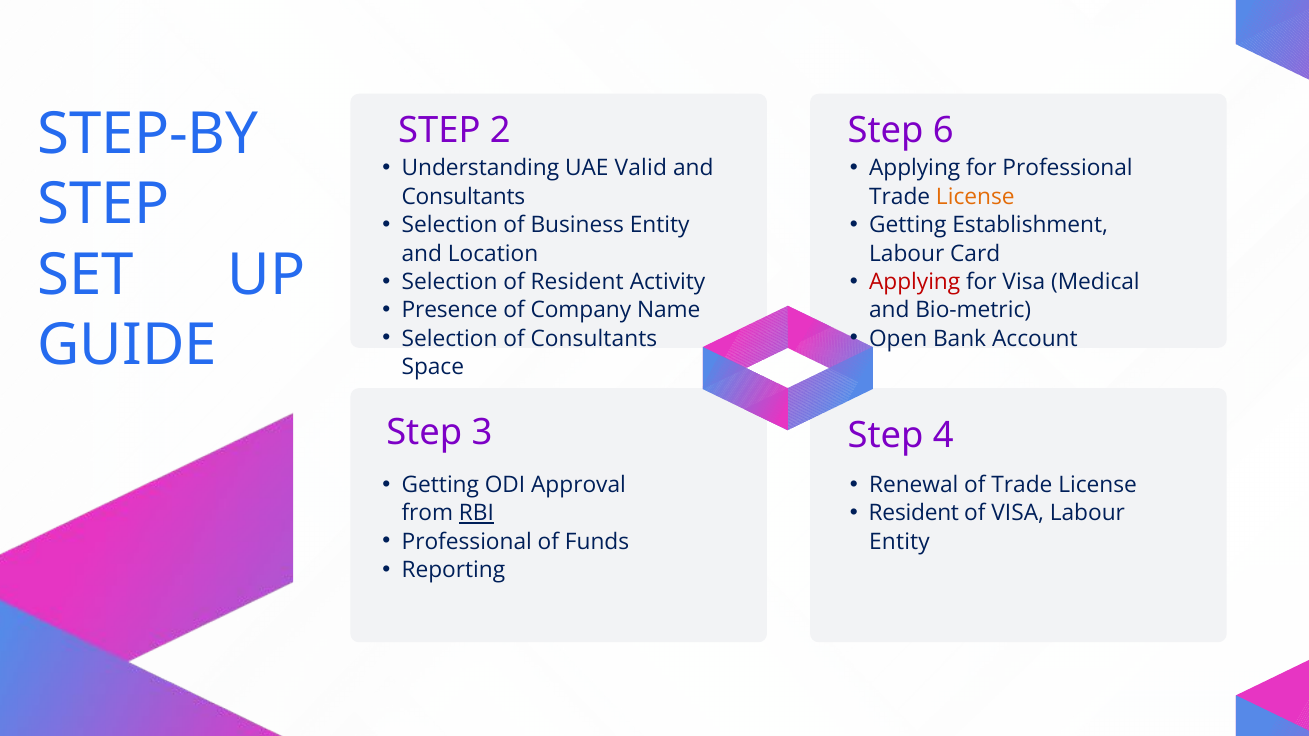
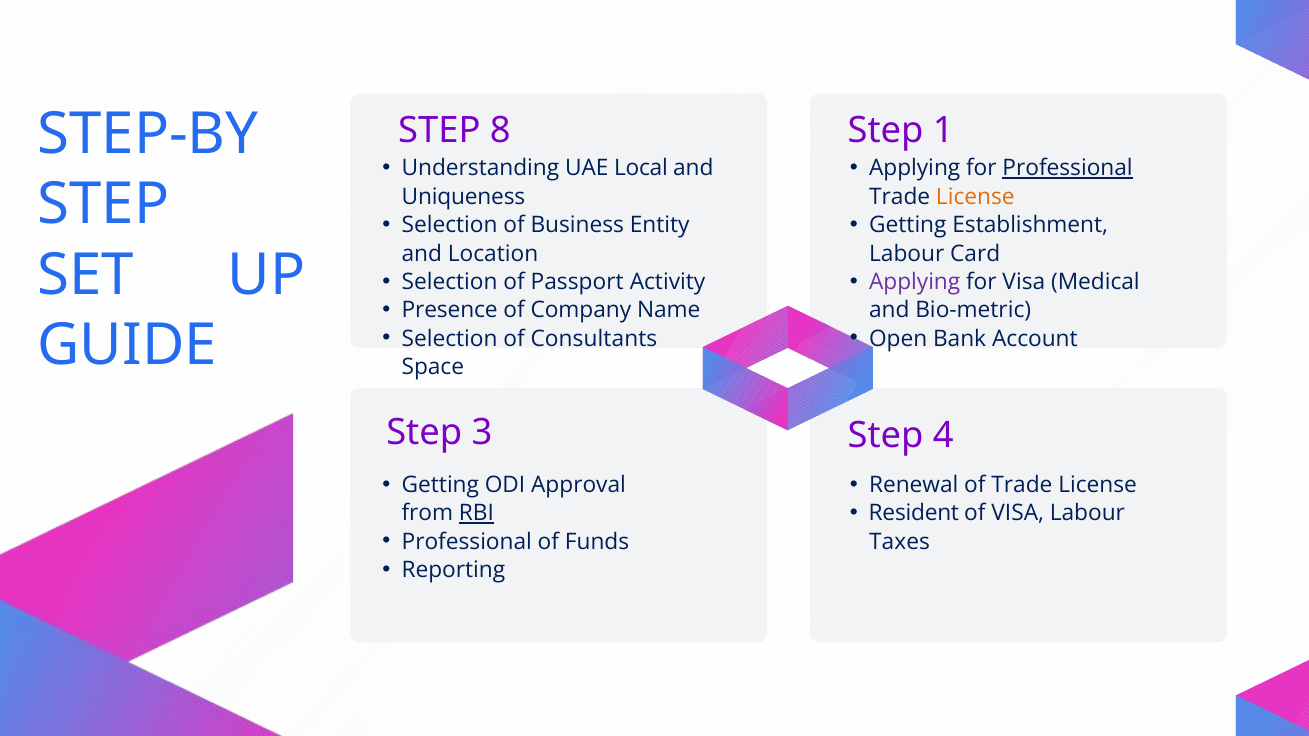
2: 2 -> 8
6: 6 -> 1
Valid: Valid -> Local
Professional at (1068, 168) underline: none -> present
Consultants at (463, 197): Consultants -> Uniqueness
of Resident: Resident -> Passport
Applying at (915, 282) colour: red -> purple
Entity at (899, 542): Entity -> Taxes
